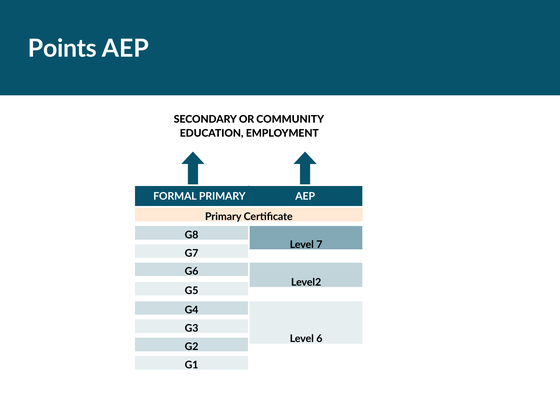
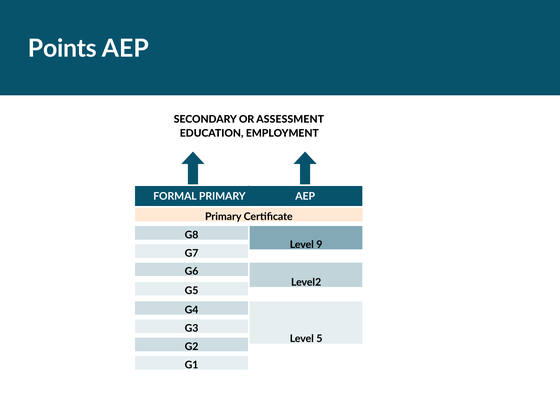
COMMUNITY: COMMUNITY -> ASSESSMENT
7: 7 -> 9
6: 6 -> 5
